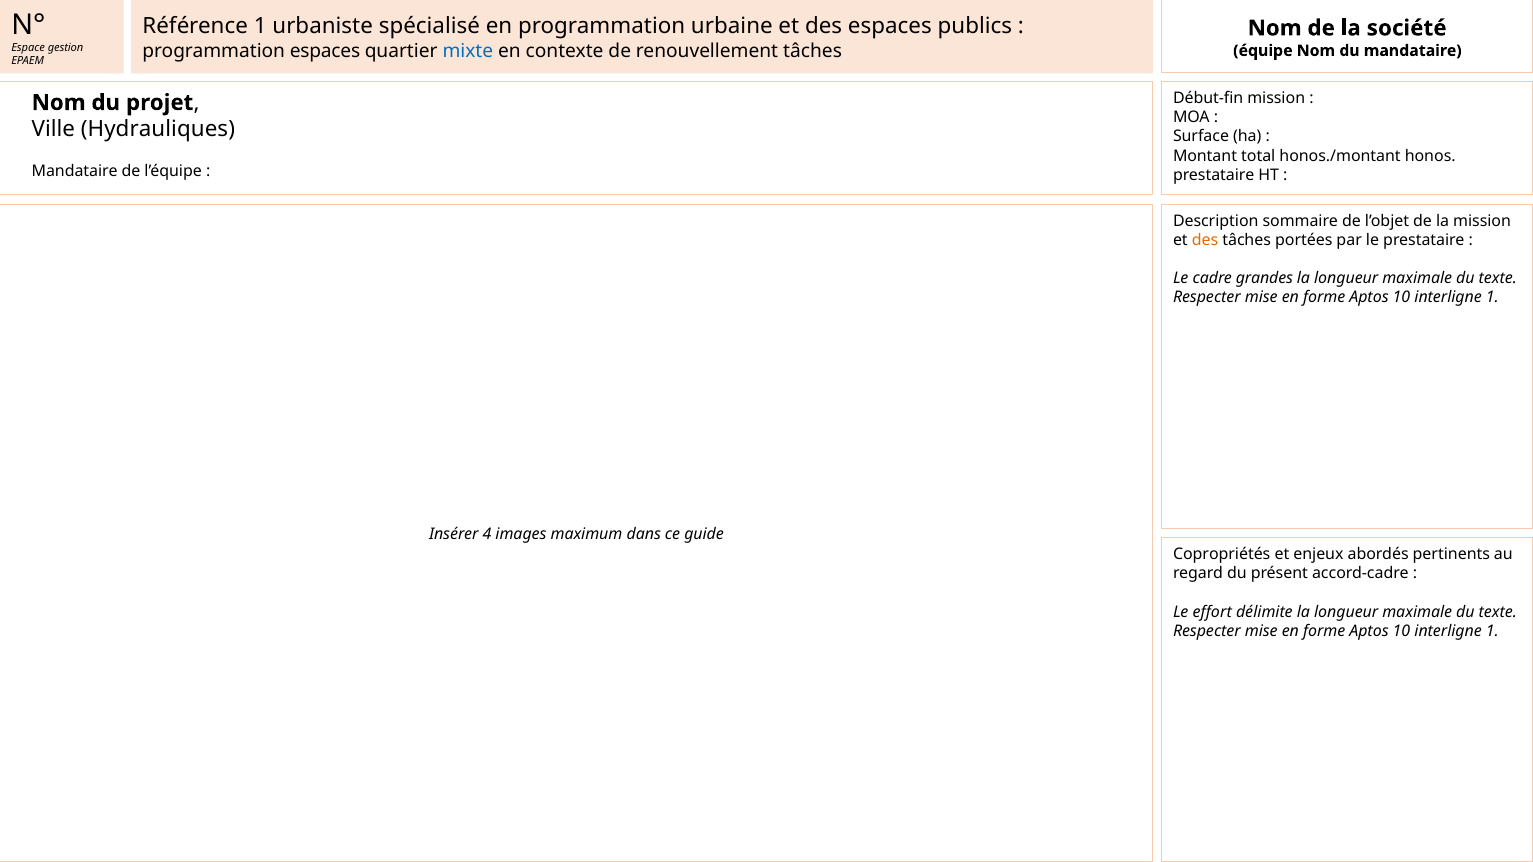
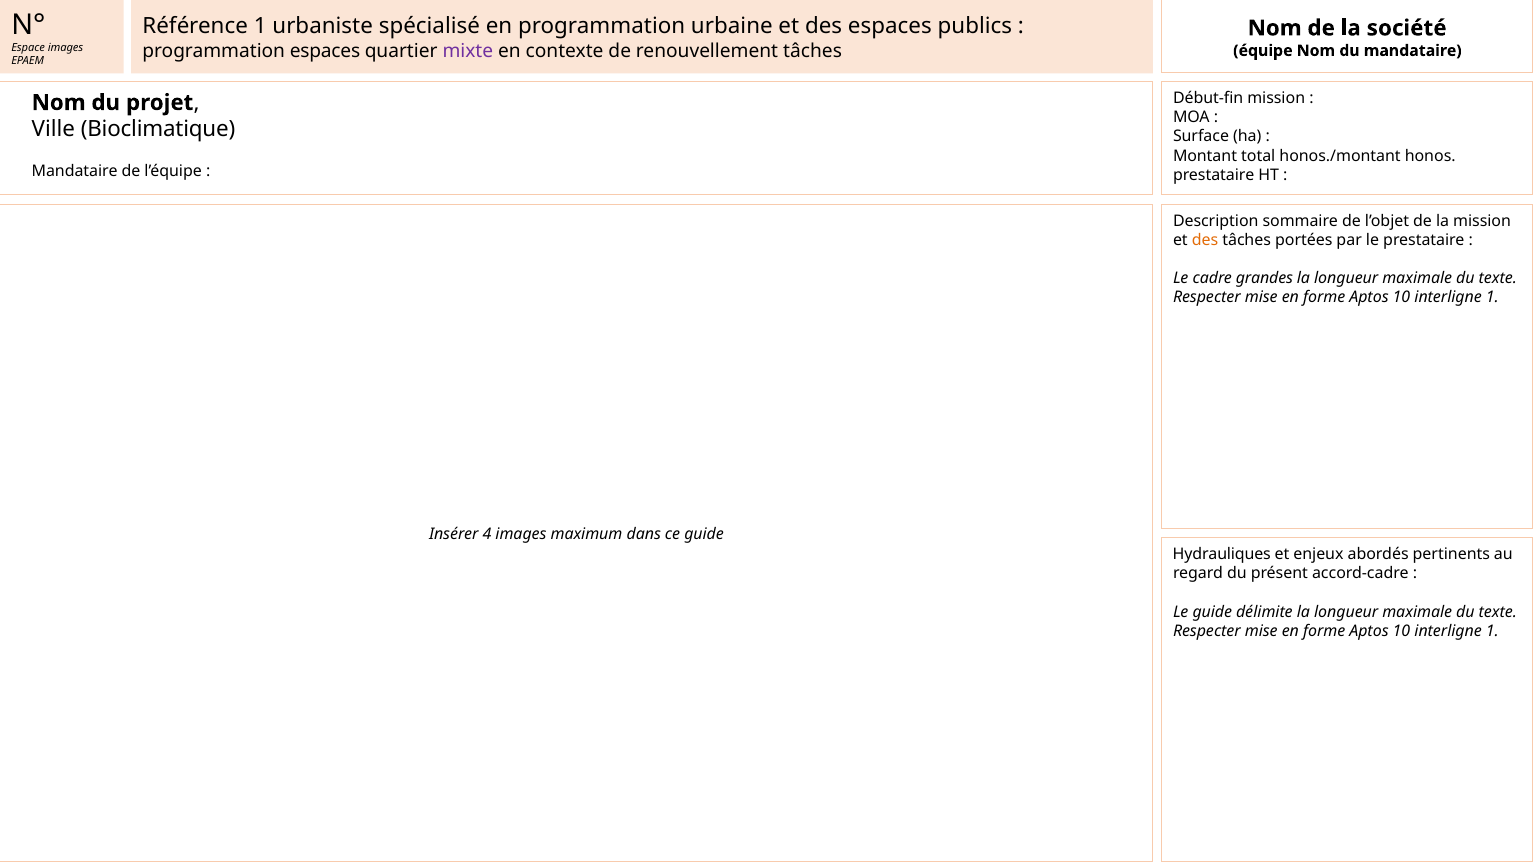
Espace gestion: gestion -> images
mixte colour: blue -> purple
Hydrauliques: Hydrauliques -> Bioclimatique
Copropriétés: Copropriétés -> Hydrauliques
Le effort: effort -> guide
